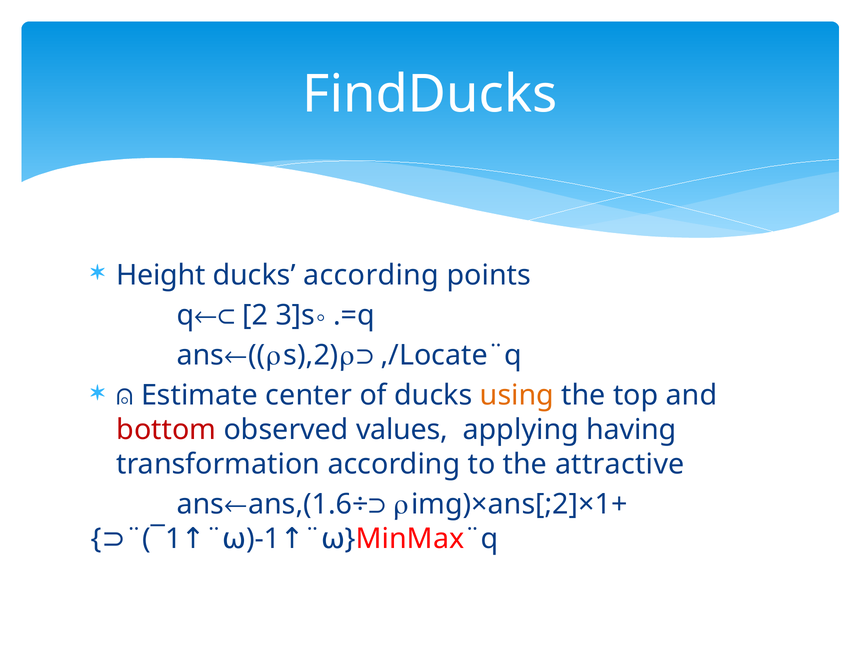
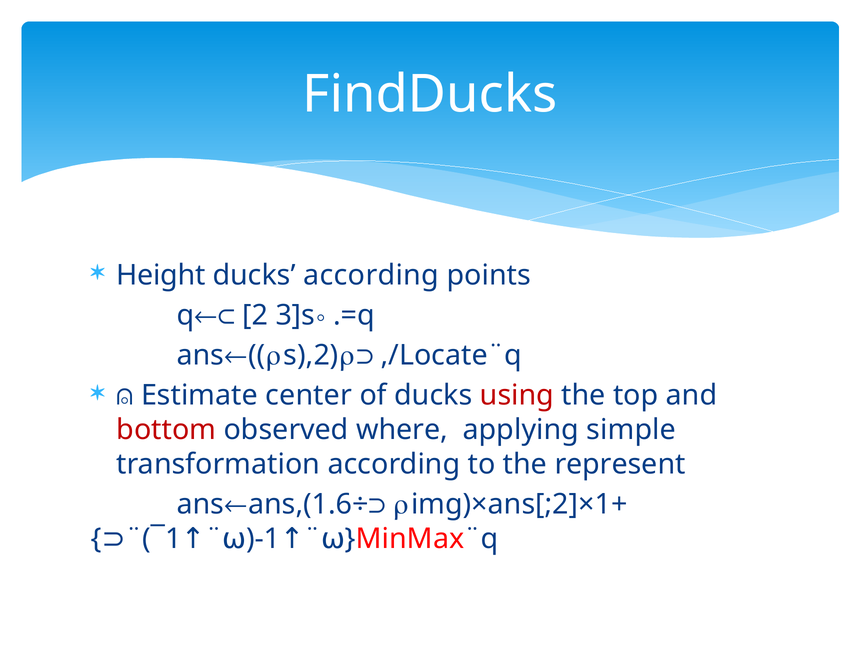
using colour: orange -> red
values: values -> where
having: having -> simple
attractive: attractive -> represent
